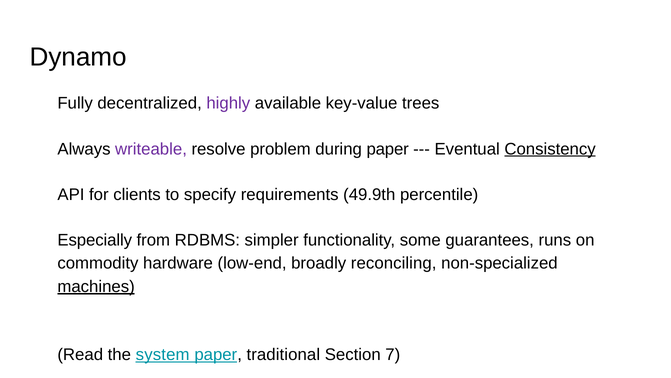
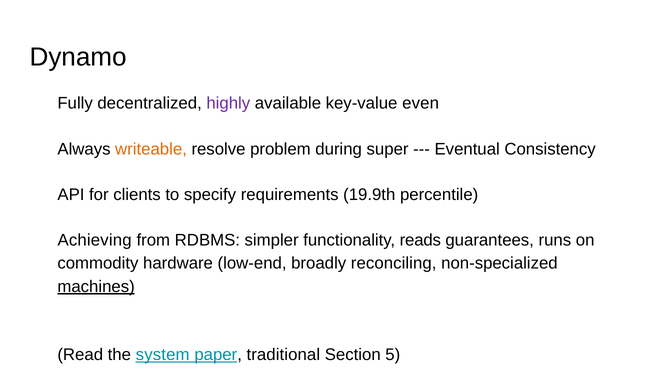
trees: trees -> even
writeable colour: purple -> orange
during paper: paper -> super
Consistency underline: present -> none
49.9th: 49.9th -> 19.9th
Especially: Especially -> Achieving
some: some -> reads
7: 7 -> 5
